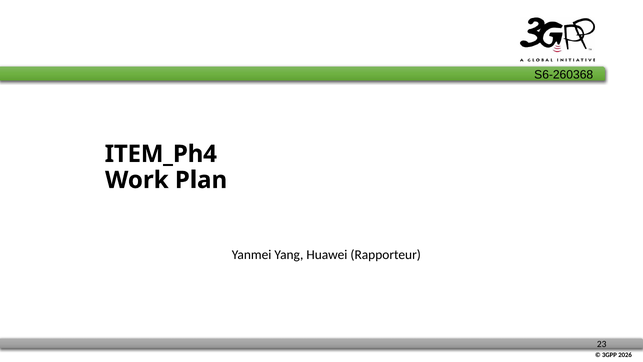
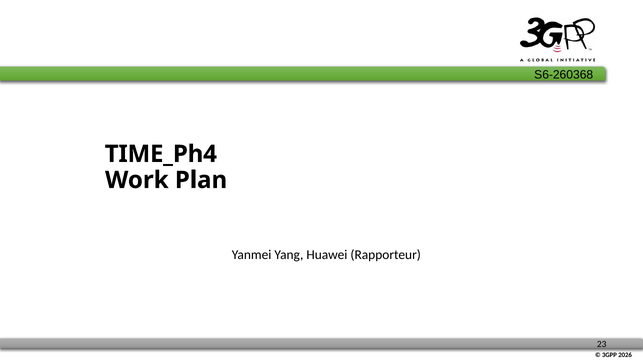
ITEM_Ph4: ITEM_Ph4 -> TIME_Ph4
